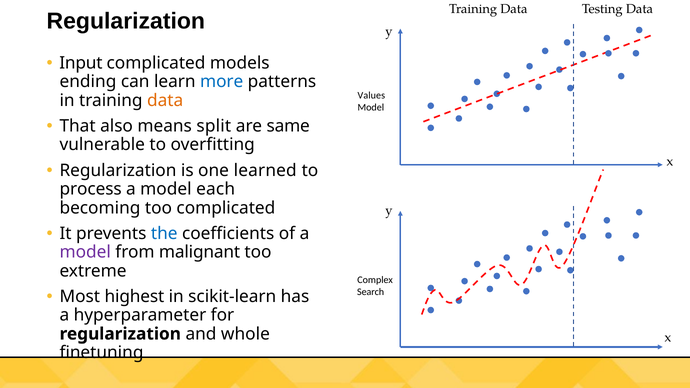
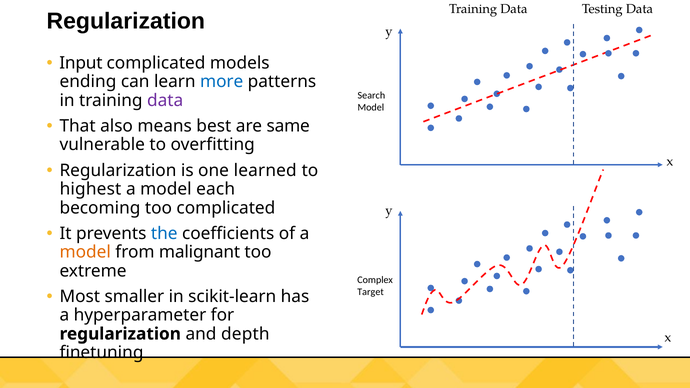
Values: Values -> Search
data at (165, 100) colour: orange -> purple
split: split -> best
process: process -> highest
model at (85, 252) colour: purple -> orange
highest: highest -> smaller
Search: Search -> Target
whole: whole -> depth
